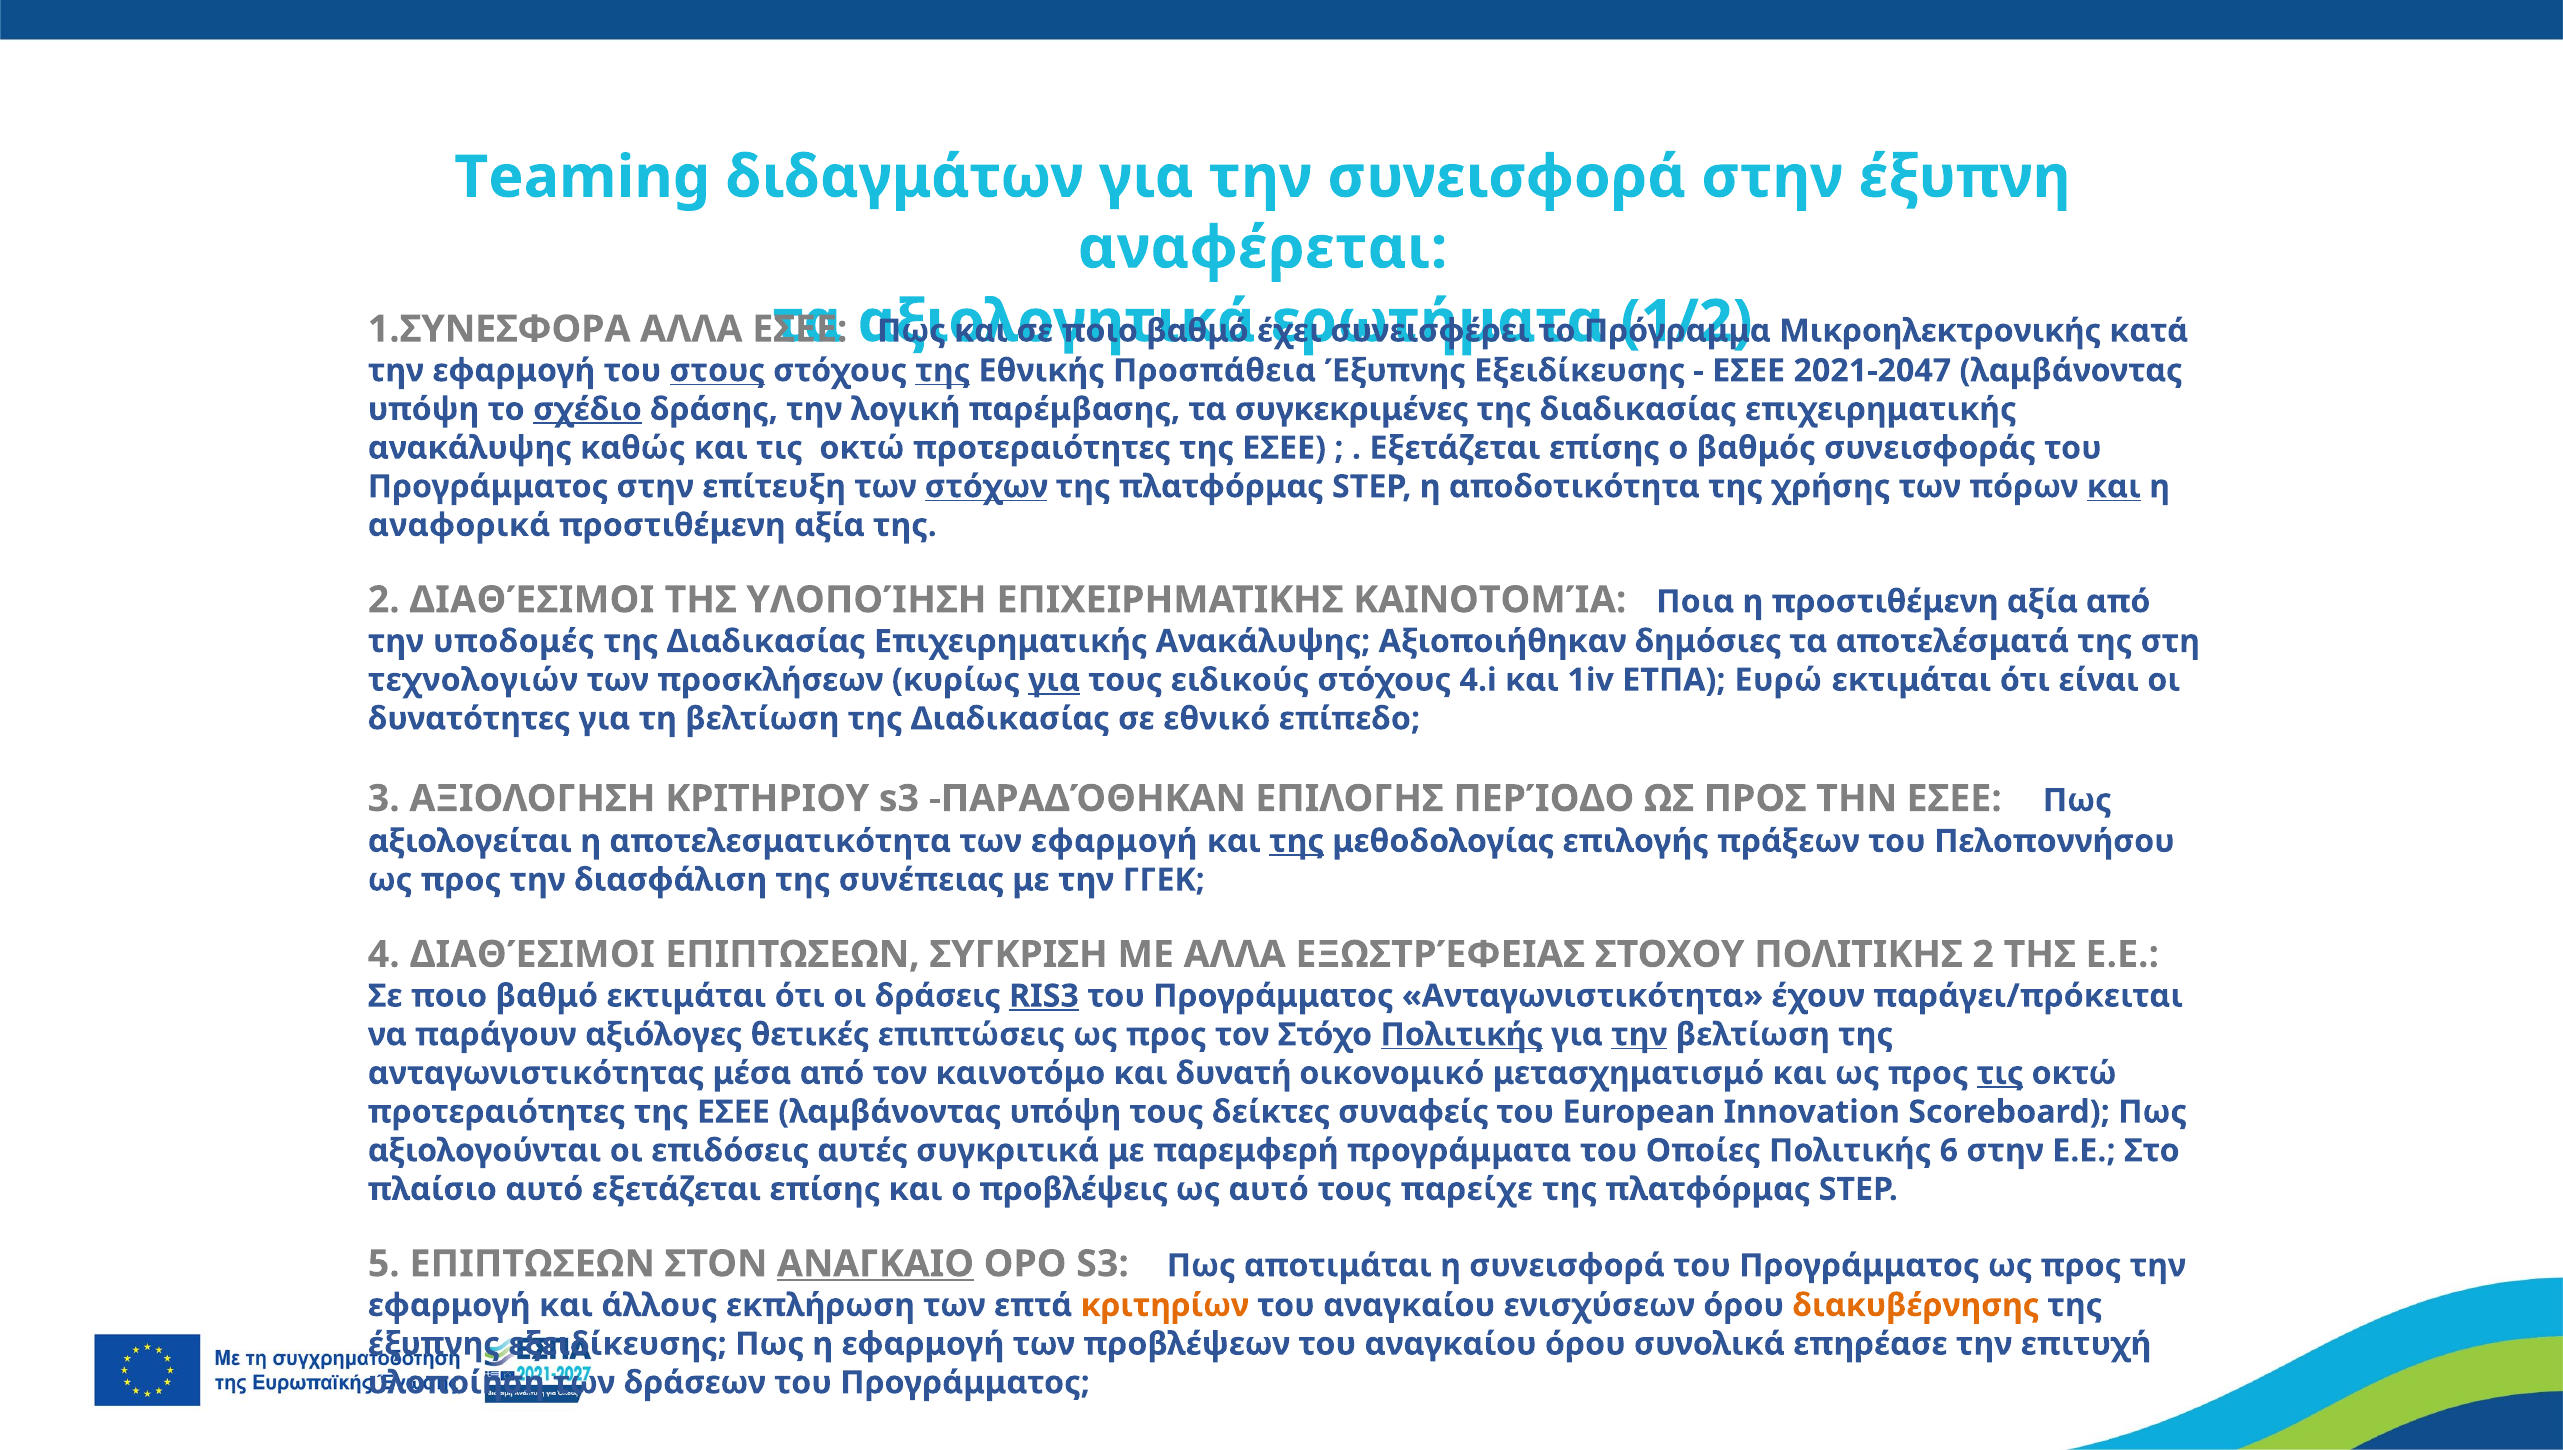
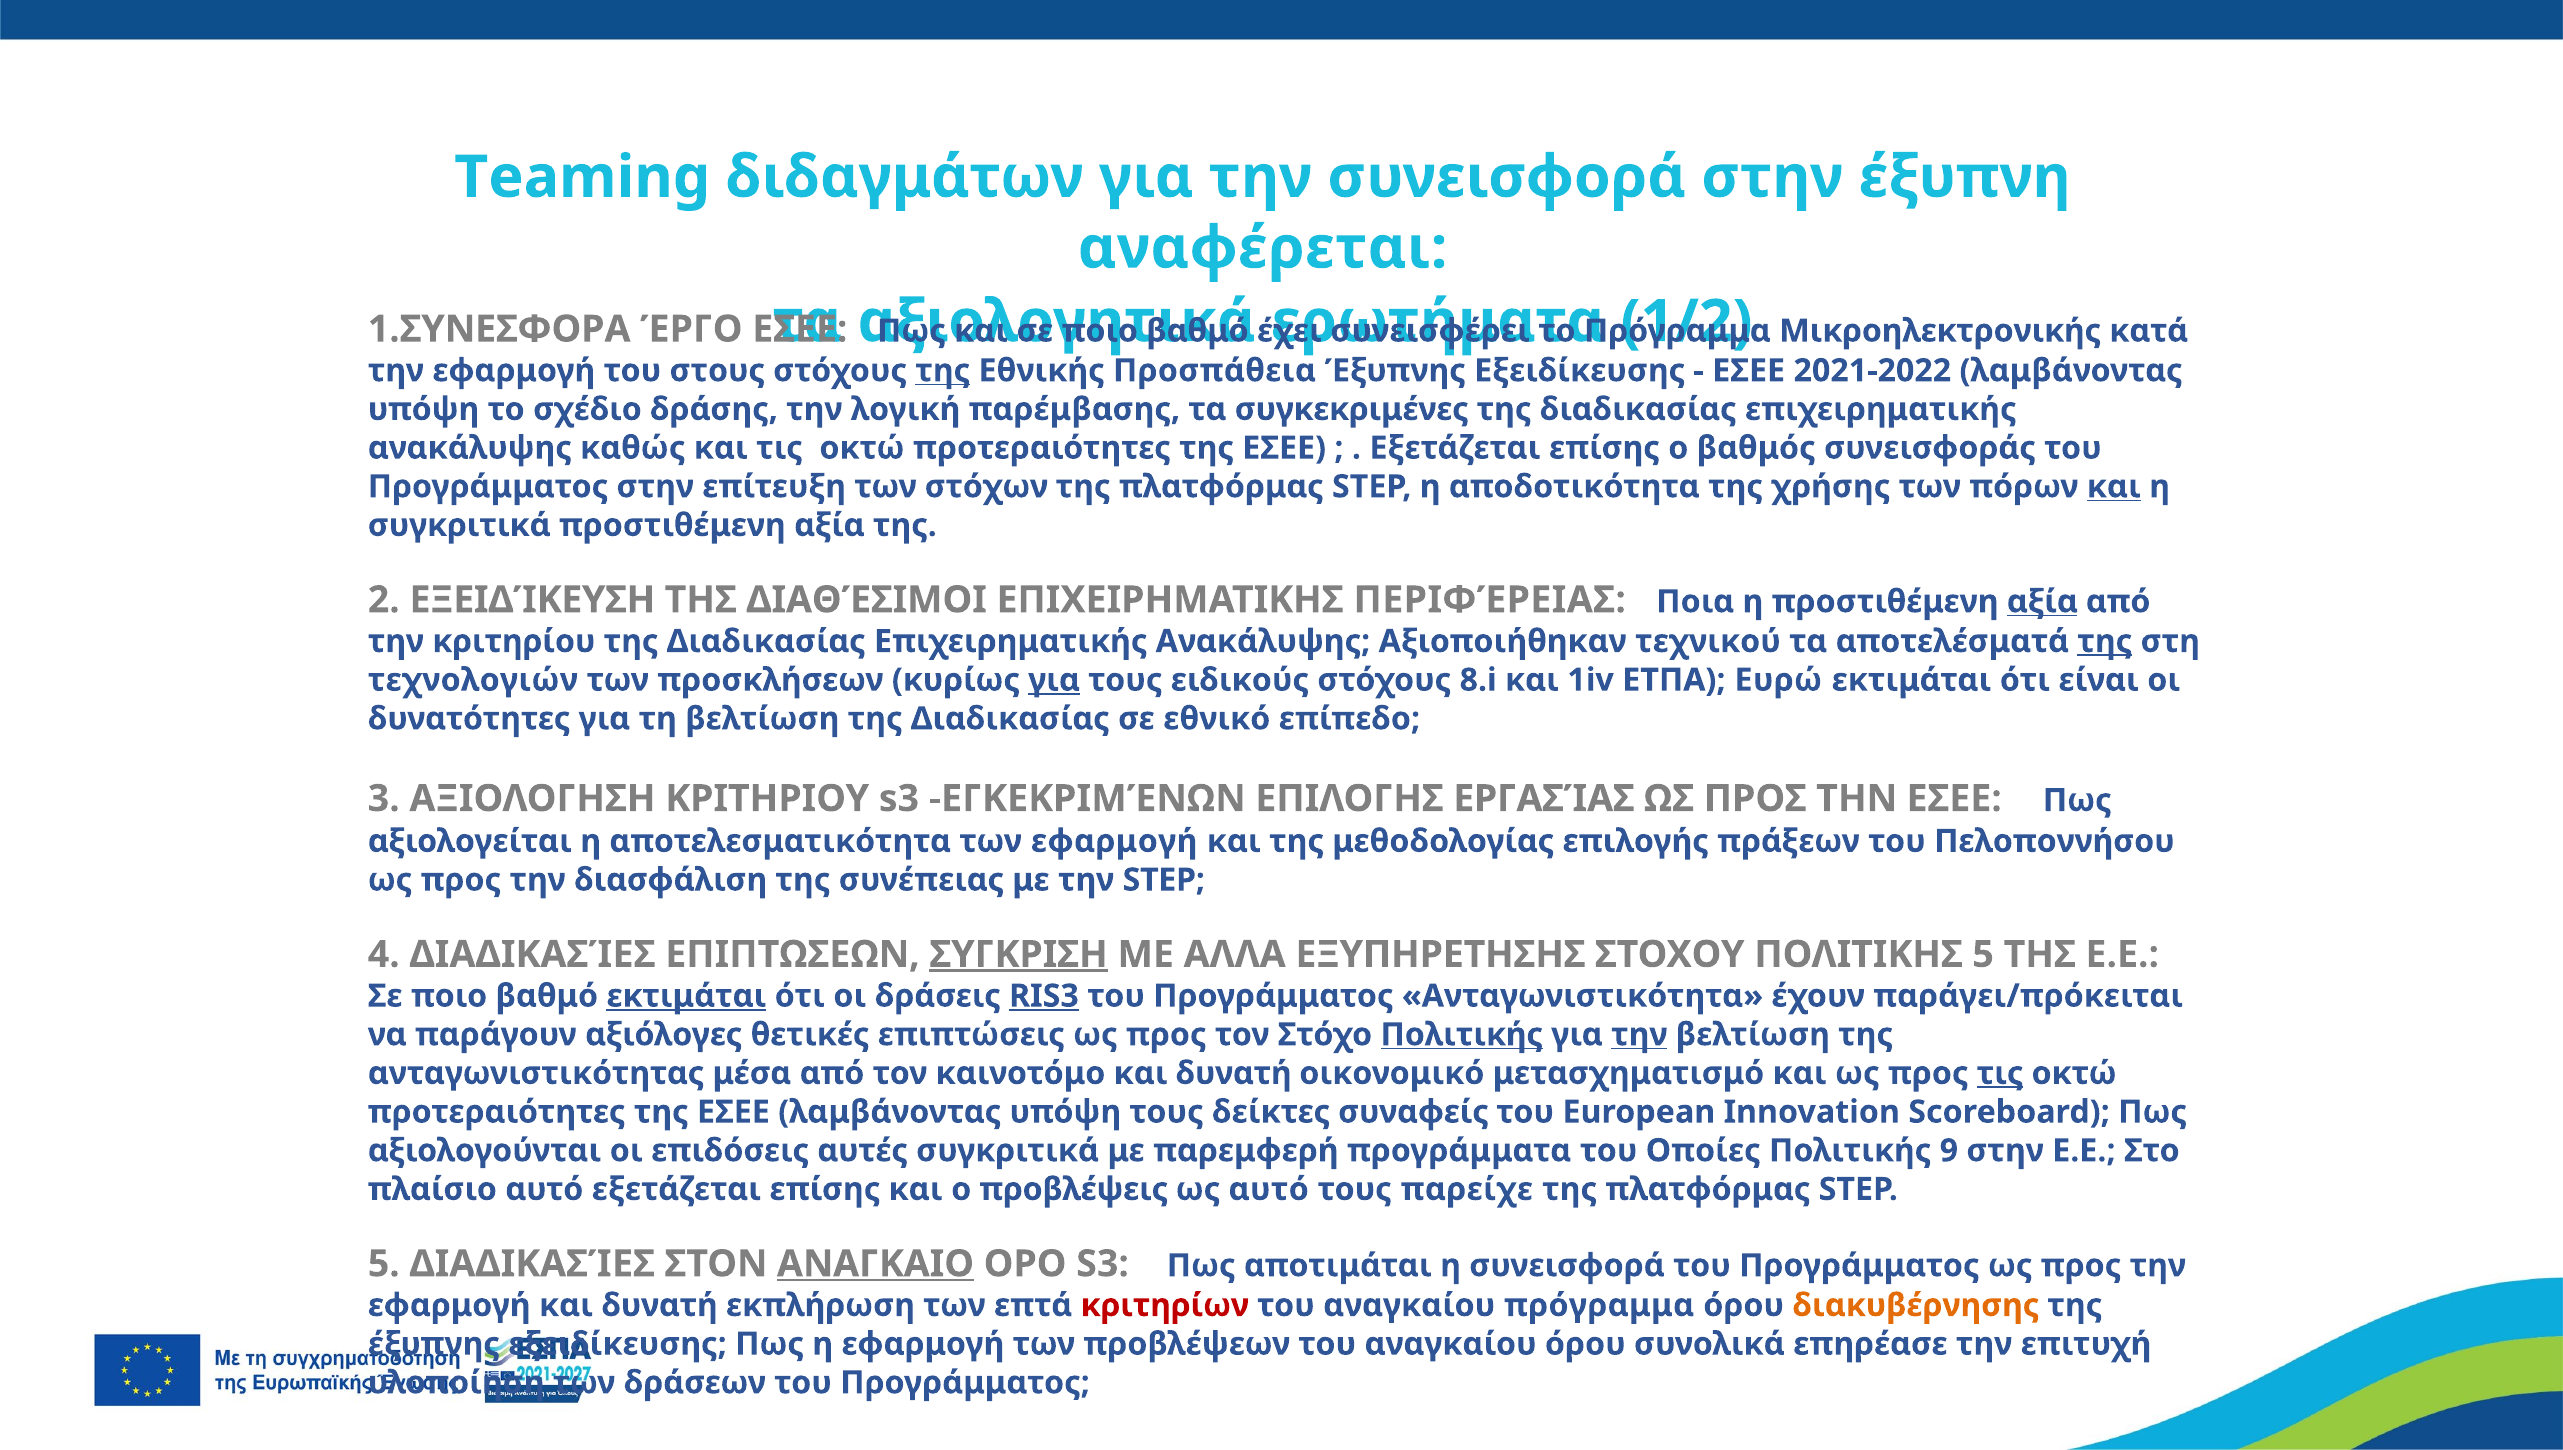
1.ΣΥΝΕΣΦΟΡΑ ΑΛΛΑ: ΑΛΛΑ -> ΈΡΓΟ
στους underline: present -> none
2021-2047: 2021-2047 -> 2021-2022
σχέδιο underline: present -> none
στόχων underline: present -> none
αναφορικά at (459, 525): αναφορικά -> συγκριτικά
2 ΔΙΑΘΈΣΙΜΟΙ: ΔΙΑΘΈΣΙΜΟΙ -> ΕΞΕΙΔΊΚΕΥΣΗ
ΤΗΣ ΥΛΟΠΟΊΗΣΗ: ΥΛΟΠΟΊΗΣΗ -> ΔΙΑΘΈΣΙΜΟΙ
ΚΑΙΝΟΤΟΜΊΑ: ΚΑΙΝΟΤΟΜΊΑ -> ΠΕΡΙΦΈΡΕΙΑΣ
αξία at (2042, 602) underline: none -> present
υποδομές: υποδομές -> κριτηρίου
δημόσιες: δημόσιες -> τεχνικού
της at (2105, 642) underline: none -> present
4.i: 4.i -> 8.i
ΠΑΡΑΔΌΘΗΚΑΝ: ΠΑΡΑΔΌΘΗΚΑΝ -> ΕΓΚΕΚΡΙΜΈΝΩΝ
ΠΕΡΊΟΔΟ: ΠΕΡΊΟΔΟ -> ΕΡΓΑΣΊΑΣ
της at (1297, 841) underline: present -> none
την ΓΓΕΚ: ΓΓΕΚ -> STEP
4 ΔΙΑΘΈΣΙΜΟΙ: ΔΙΑΘΈΣΙΜΟΙ -> ΔΙΑΔΙΚΑΣΊΕΣ
ΣΥΓΚΡΙΣΗ underline: none -> present
ΕΞΩΣΤΡΈΦΕΙΑΣ: ΕΞΩΣΤΡΈΦΕΙΑΣ -> EΞΥΠΗΡΕΤΗΣΗΣ
ΠΟΛΙΤΙΚΗΣ 2: 2 -> 5
εκτιμάται at (686, 996) underline: none -> present
6: 6 -> 9
5 ΕΠΙΠΤΩΣΕΩΝ: ΕΠΙΠΤΩΣΕΩΝ -> ΔΙΑΔΙΚΑΣΊΕΣ
εφαρμογή και άλλους: άλλους -> δυνατή
κριτηρίων colour: orange -> red
αναγκαίου ενισχύσεων: ενισχύσεων -> πρόγραμμα
